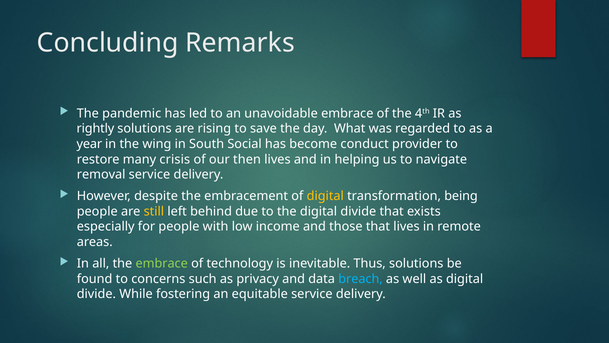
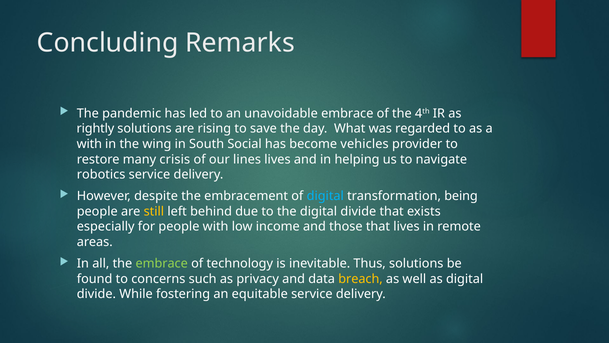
year at (89, 144): year -> with
conduct: conduct -> vehicles
then: then -> lines
removal: removal -> robotics
digital at (325, 196) colour: yellow -> light blue
breach colour: light blue -> yellow
